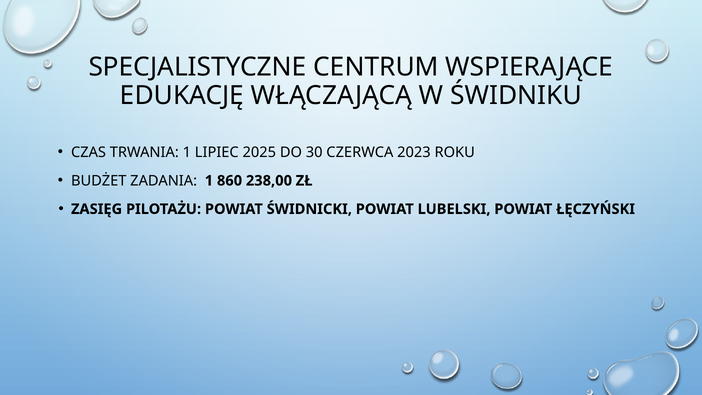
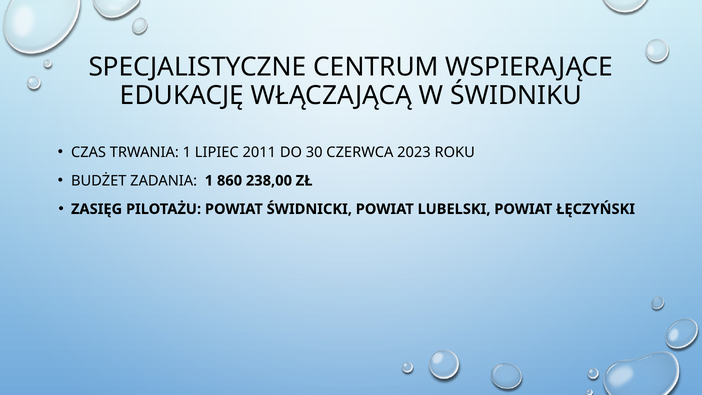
2025: 2025 -> 2011
